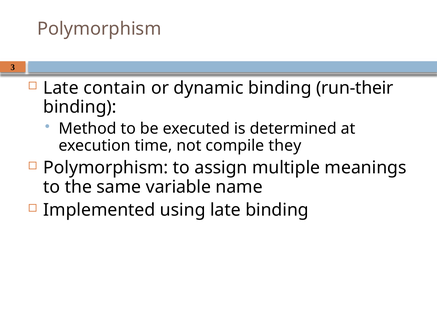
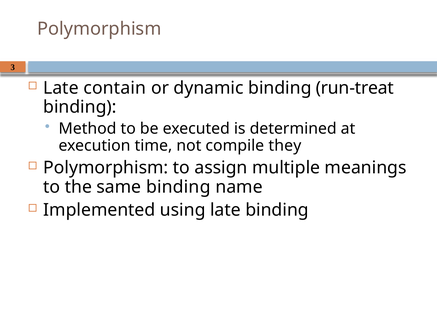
run-their: run-their -> run-treat
same variable: variable -> binding
